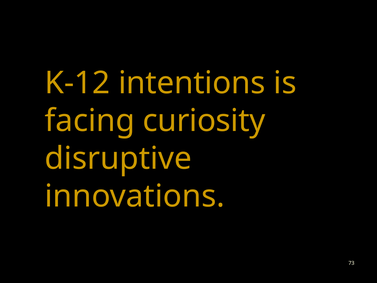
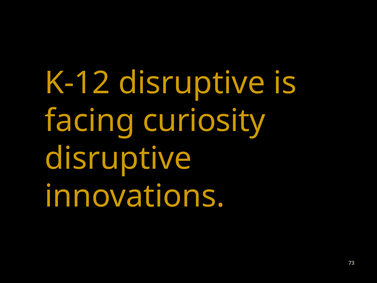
K-12 intentions: intentions -> disruptive
